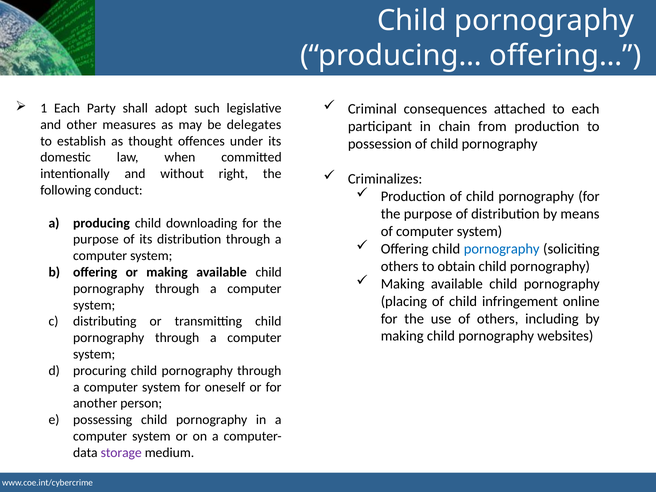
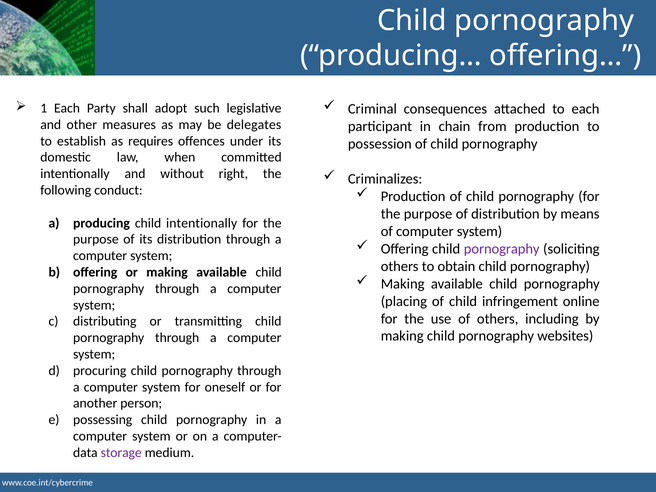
thought: thought -> requires
child downloading: downloading -> intentionally
pornography at (502, 249) colour: blue -> purple
